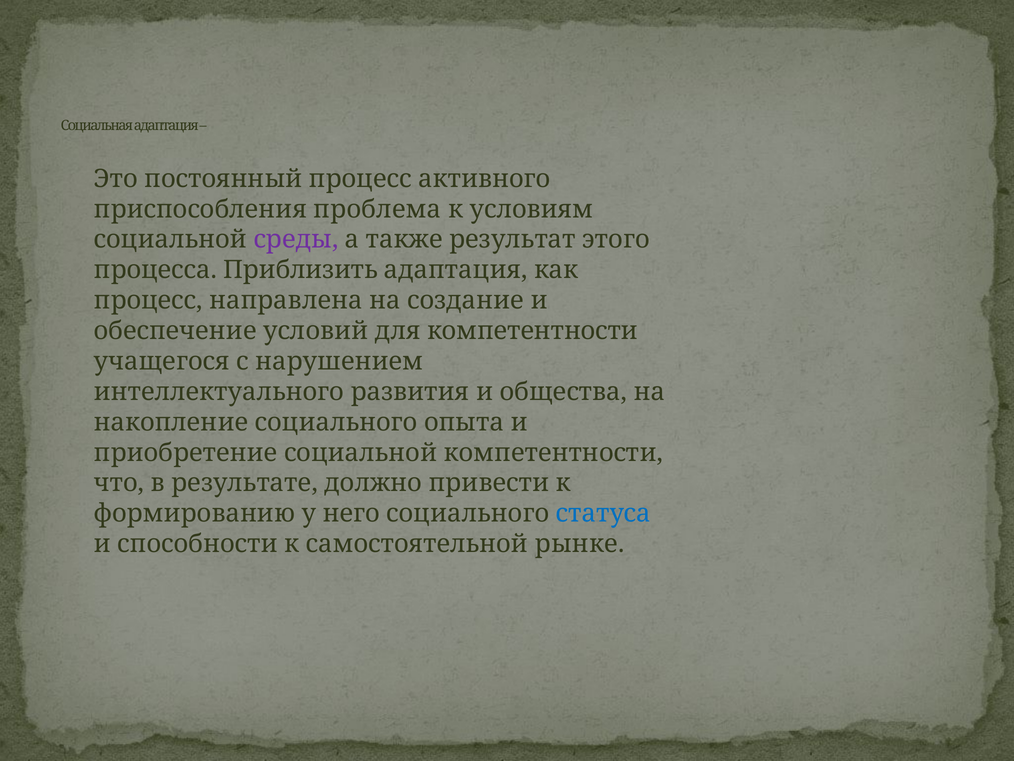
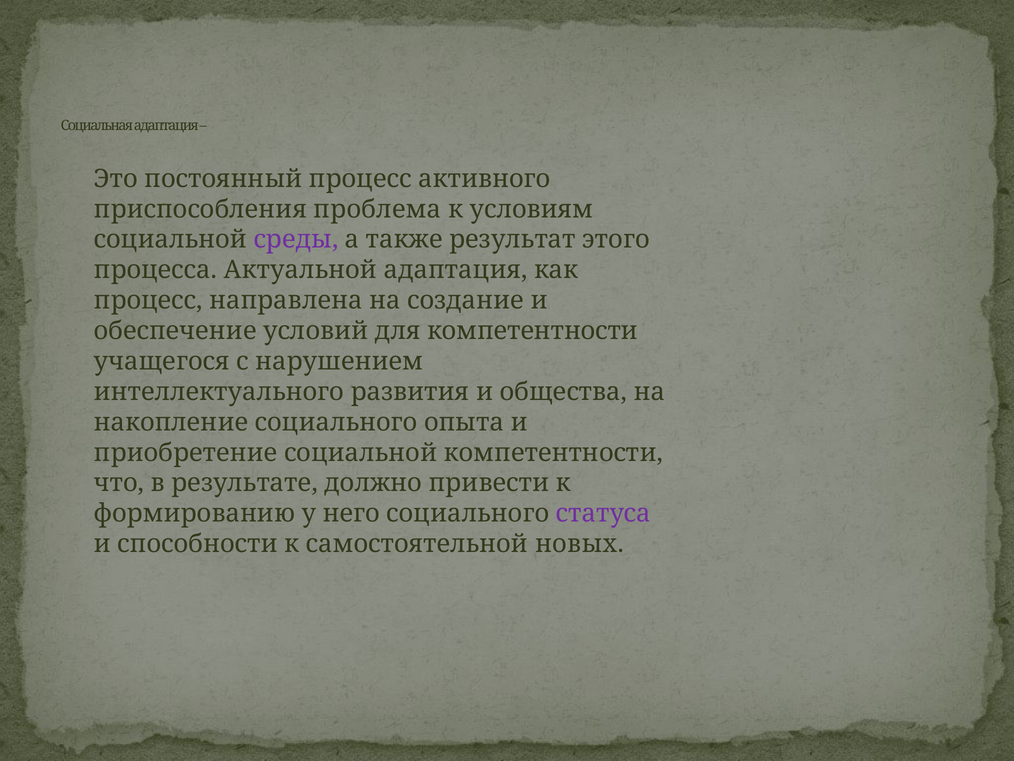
Приблизить: Приблизить -> Актуальной
статуса colour: blue -> purple
рынке: рынке -> новых
